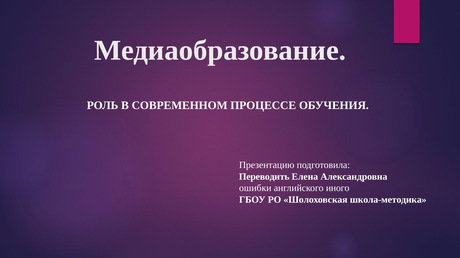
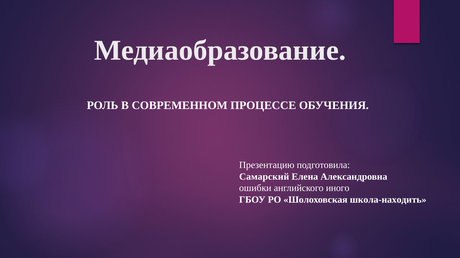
Переводить: Переводить -> Самарский
школа-методика: школа-методика -> школа-находить
